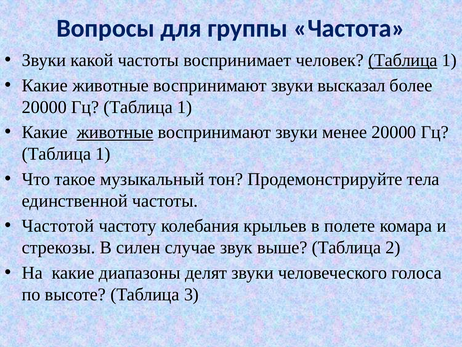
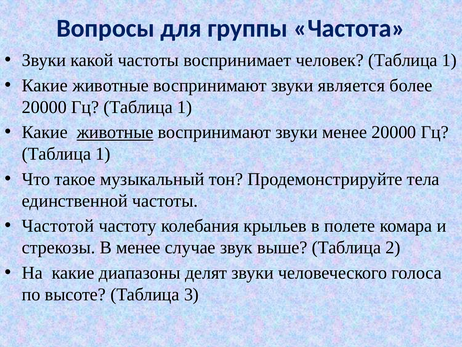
Таблица at (403, 60) underline: present -> none
высказал: высказал -> является
В силен: силен -> менее
